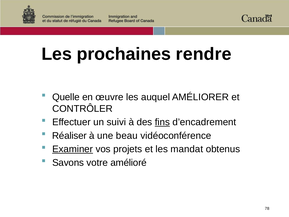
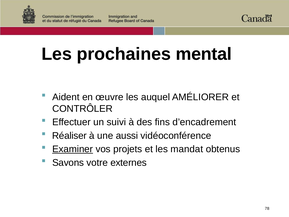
rendre: rendre -> mental
Quelle: Quelle -> Aident
fins underline: present -> none
beau: beau -> aussi
amélioré: amélioré -> externes
